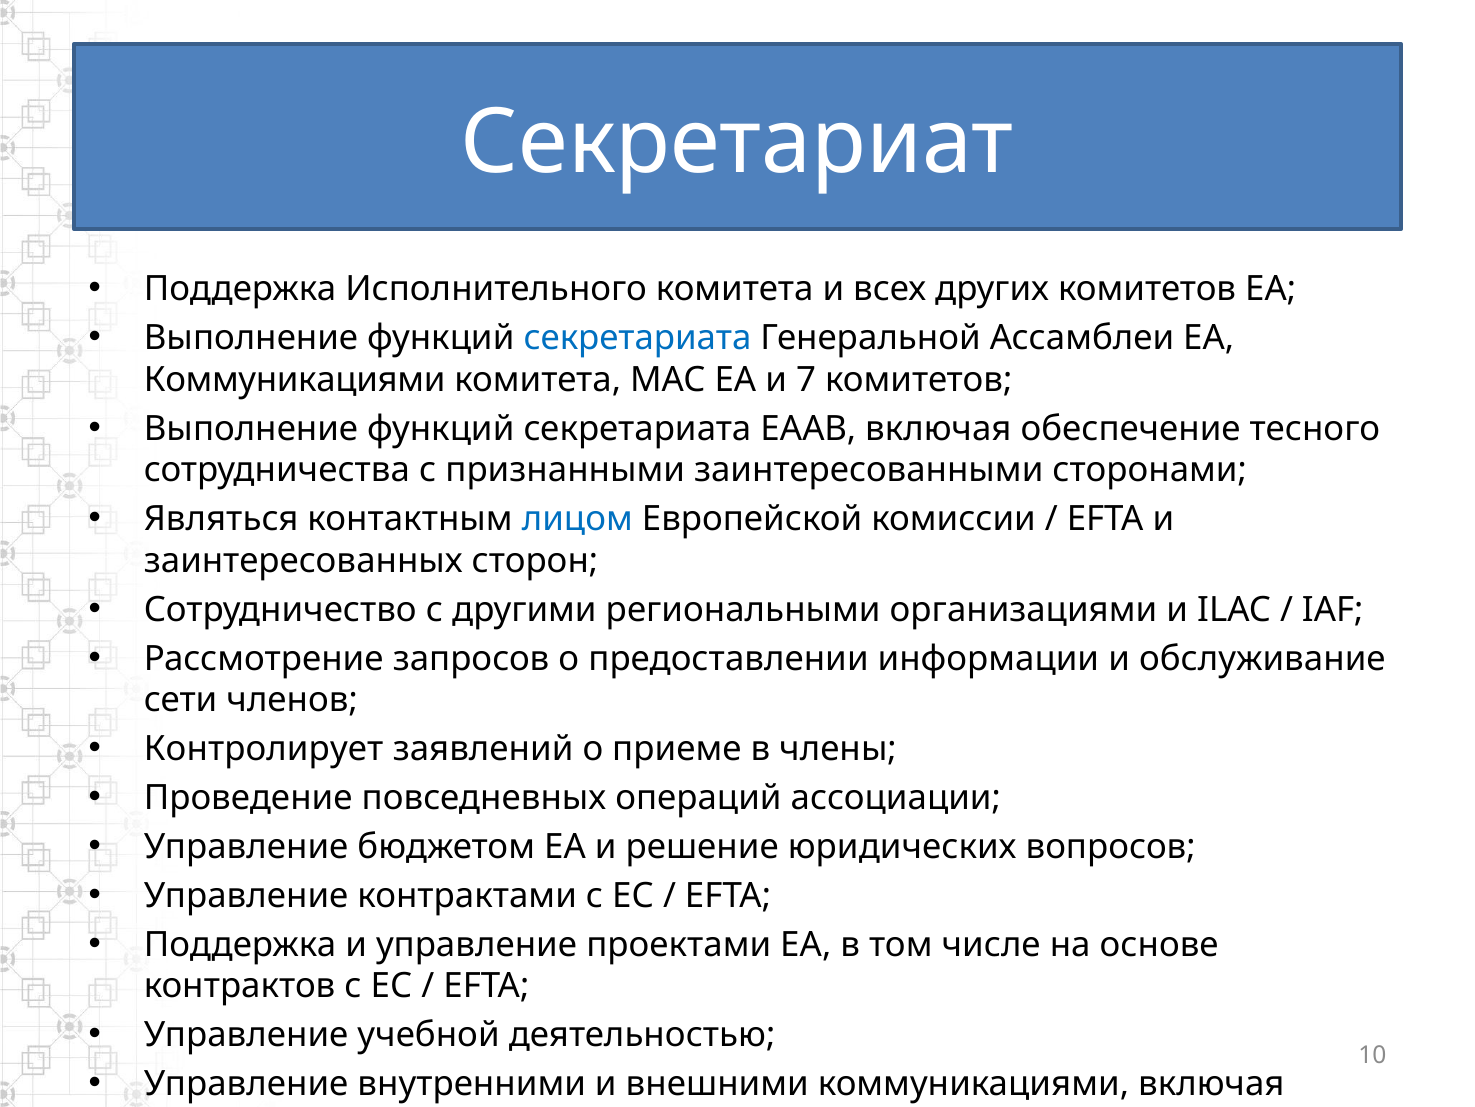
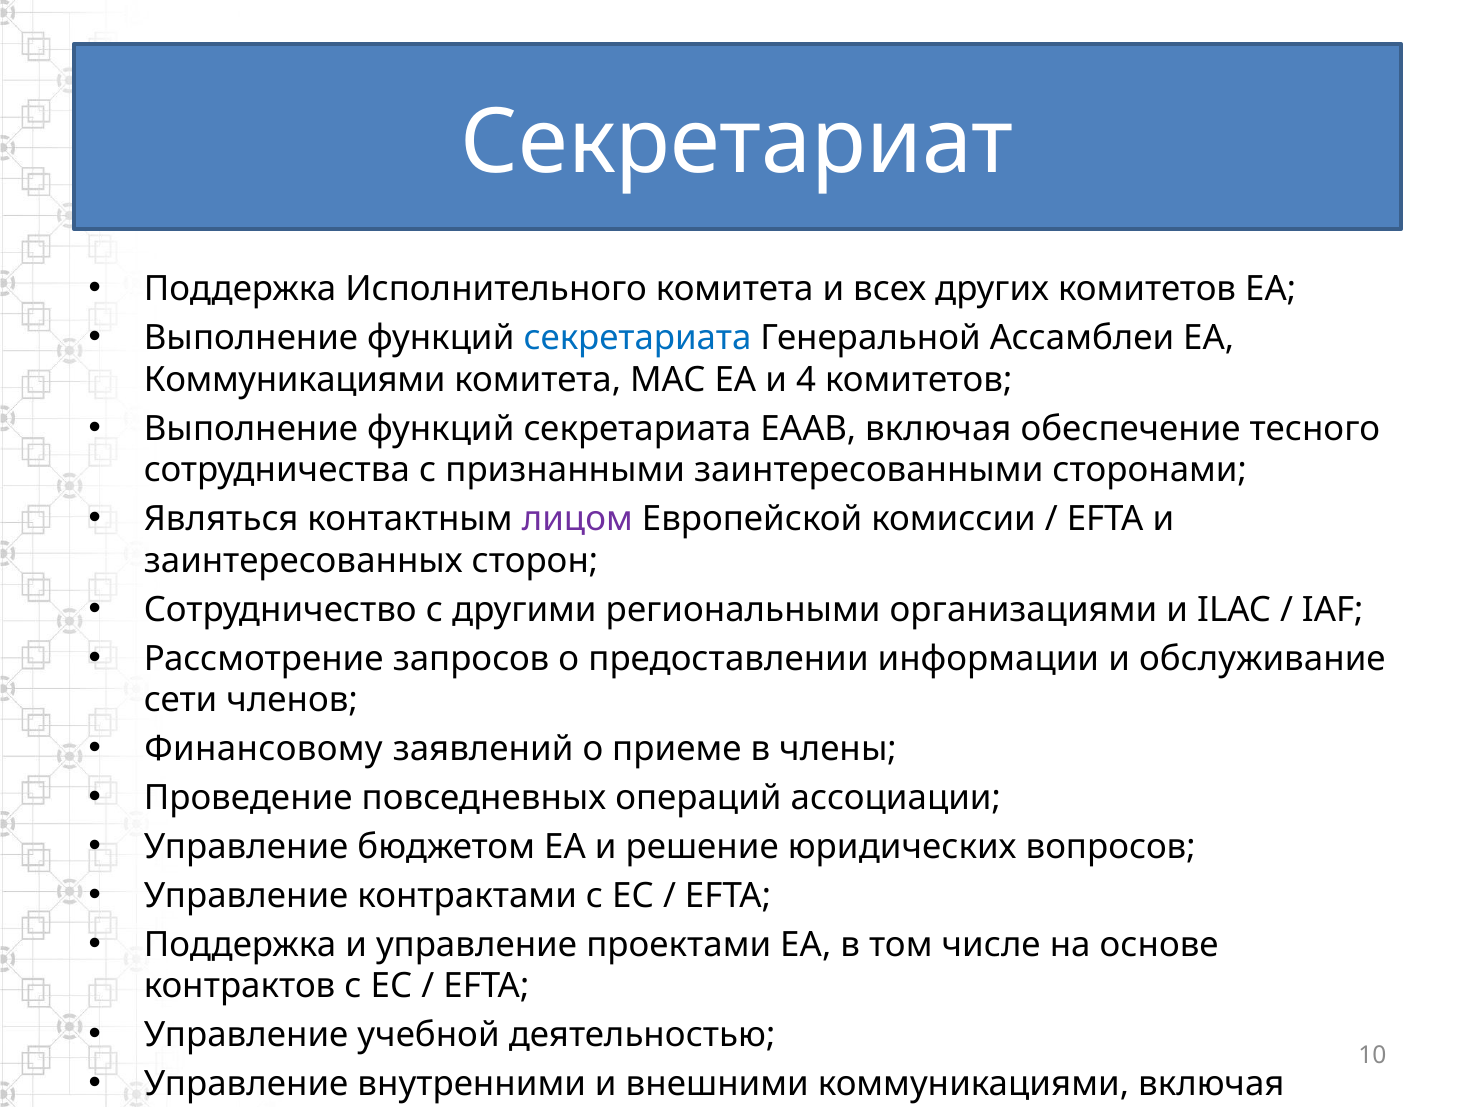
7: 7 -> 4
лицом colour: blue -> purple
Контролирует: Контролирует -> Финансовому
